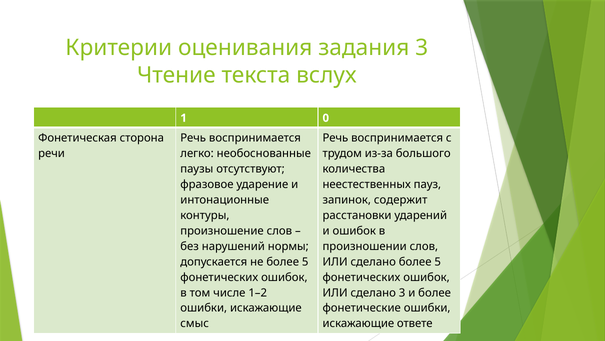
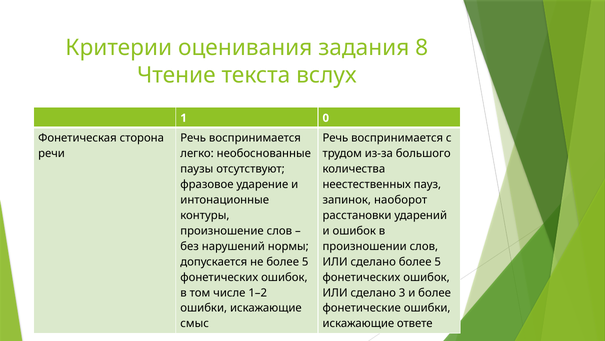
задания 3: 3 -> 8
содержит: содержит -> наоборот
